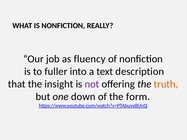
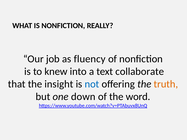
fuller: fuller -> knew
description: description -> collaborate
not colour: purple -> blue
form: form -> word
